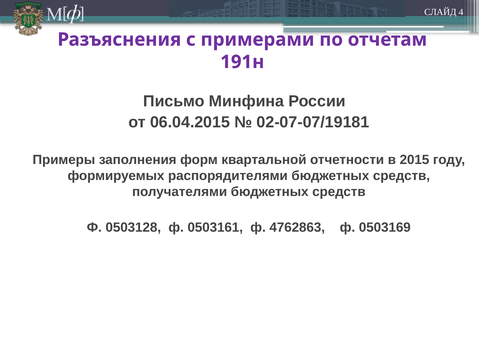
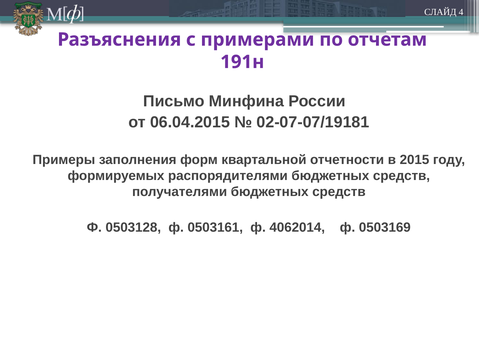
4762863: 4762863 -> 4062014
